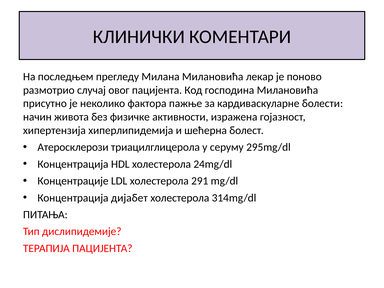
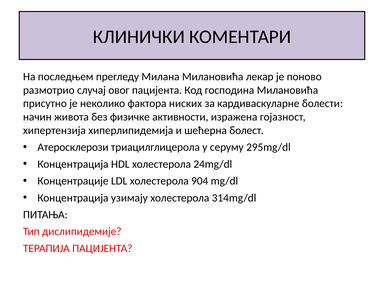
пажње: пажње -> ниских
291: 291 -> 904
дијабет: дијабет -> узимају
